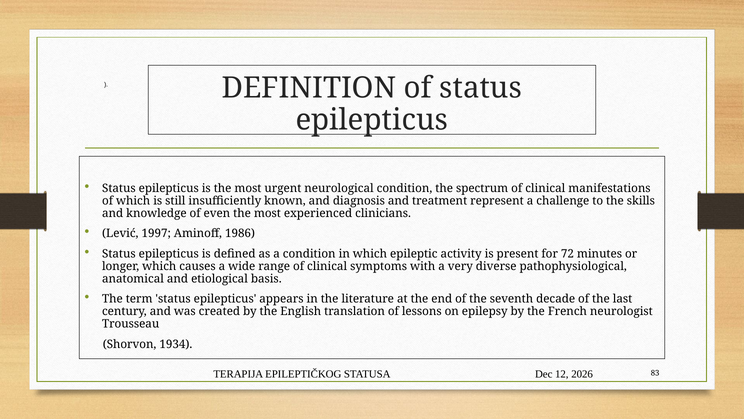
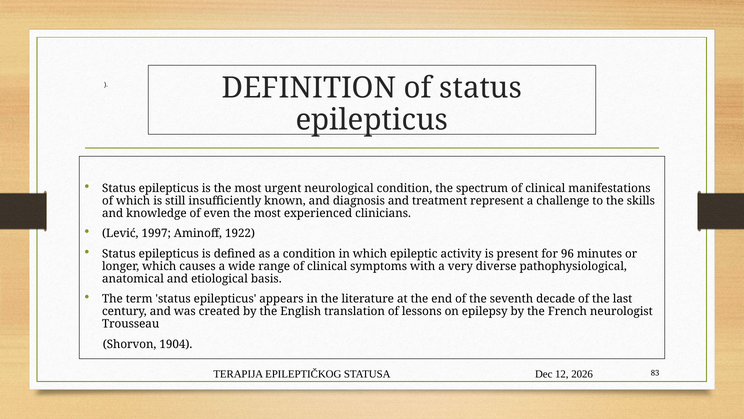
1986: 1986 -> 1922
72: 72 -> 96
1934: 1934 -> 1904
